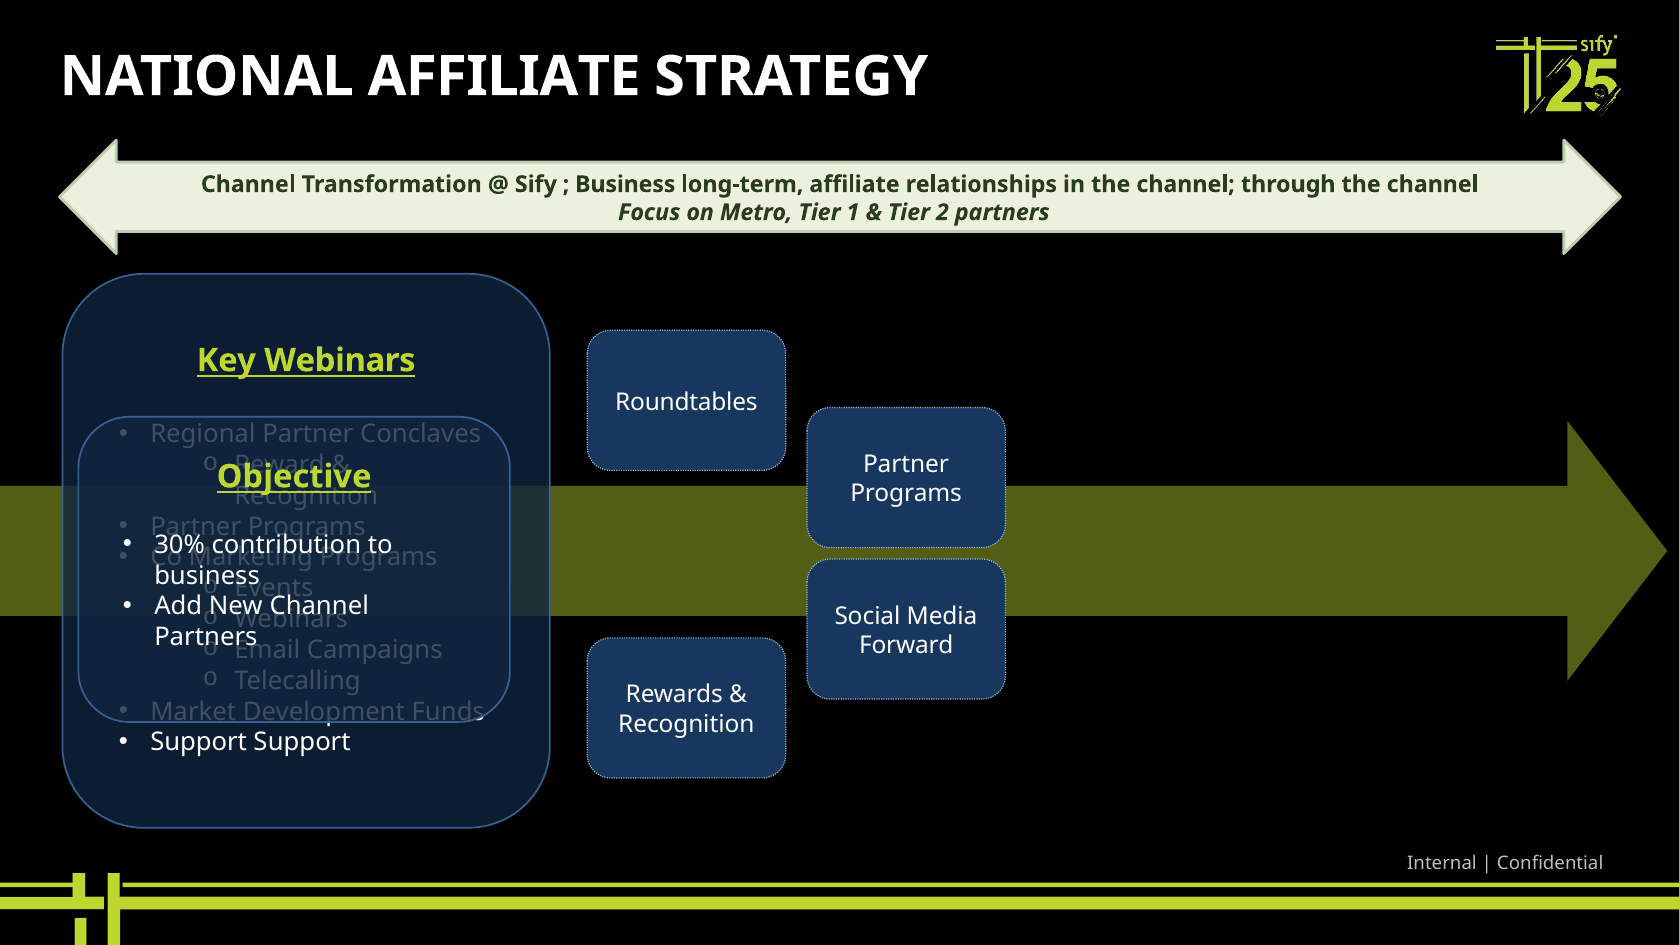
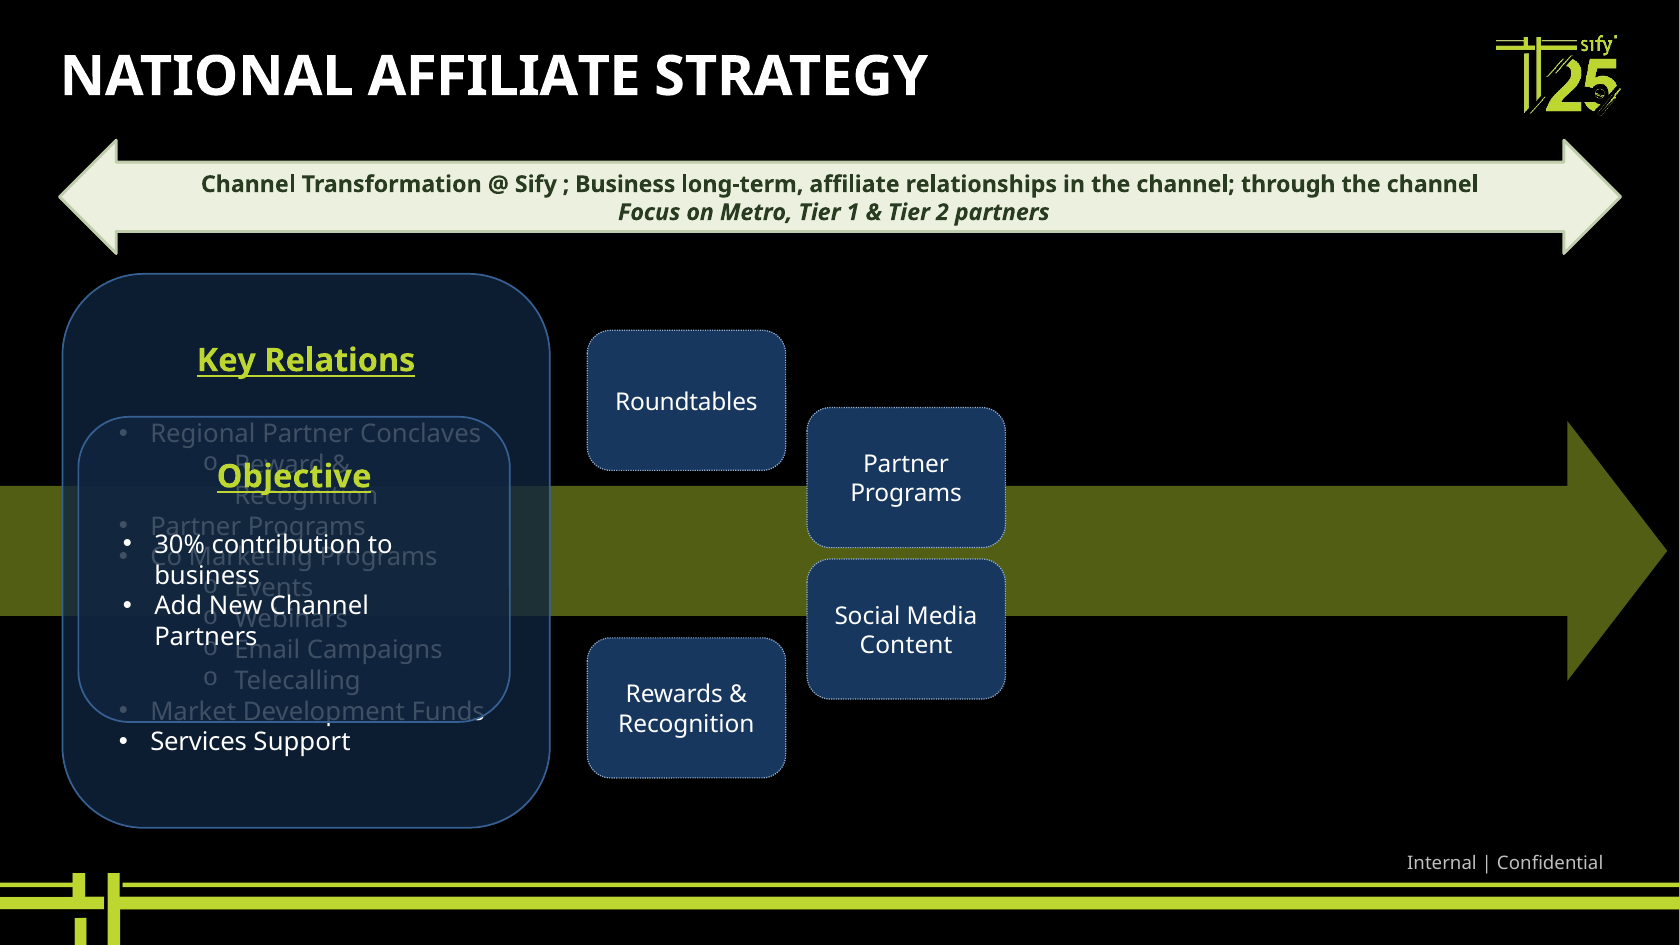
Key Webinars: Webinars -> Relations
Forward: Forward -> Content
Support at (199, 742): Support -> Services
